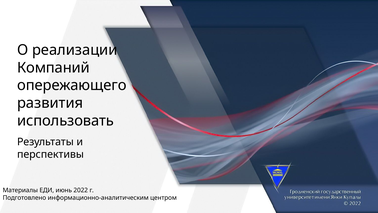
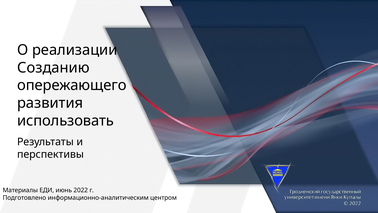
Компаний: Компаний -> Созданию
